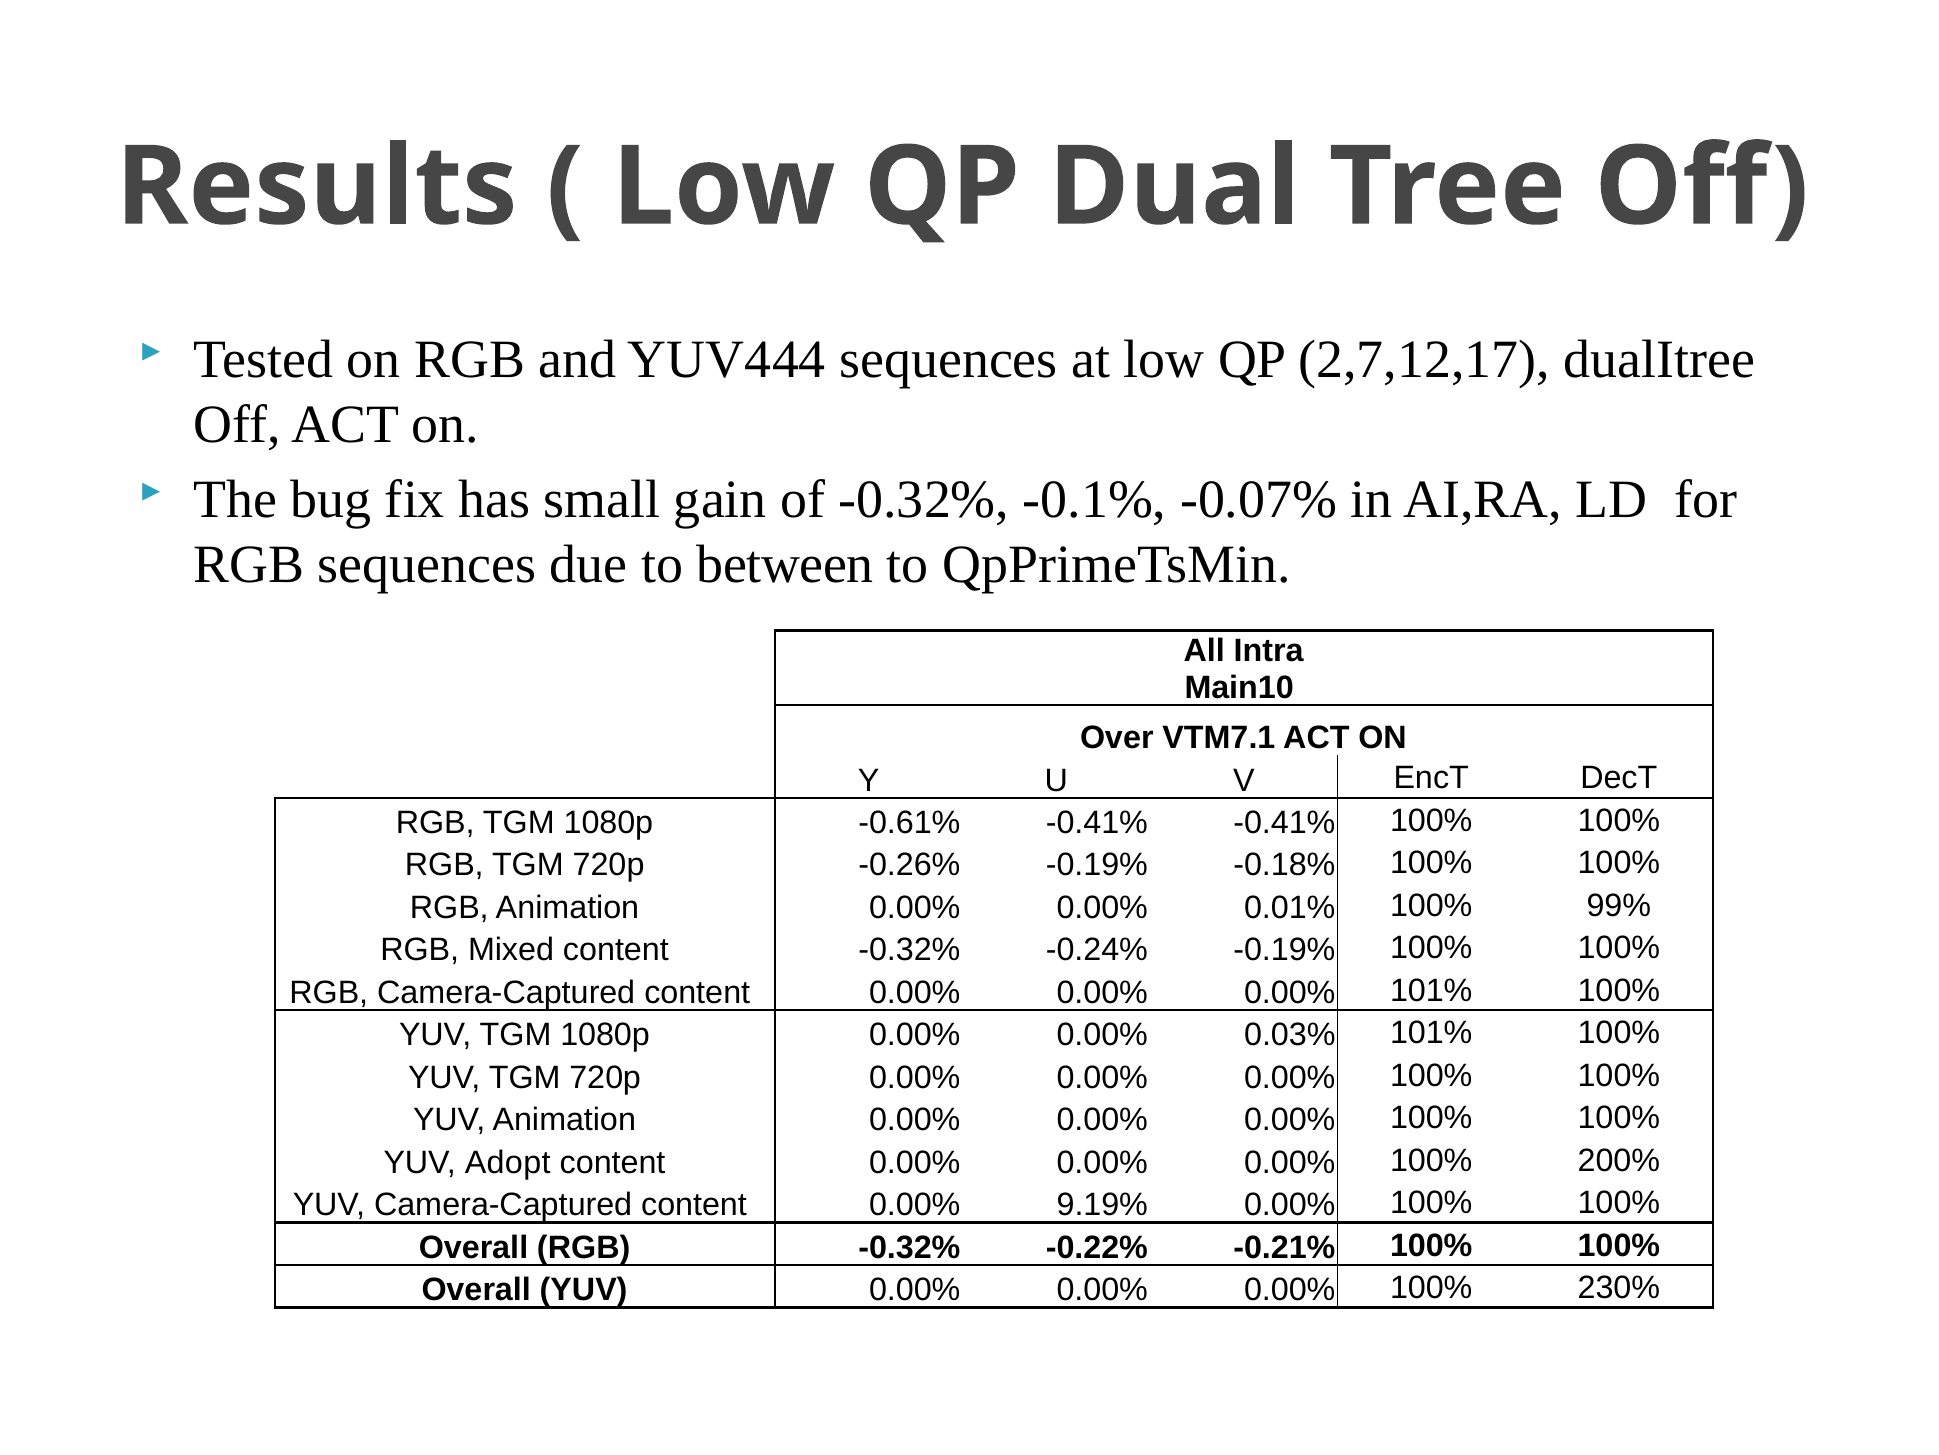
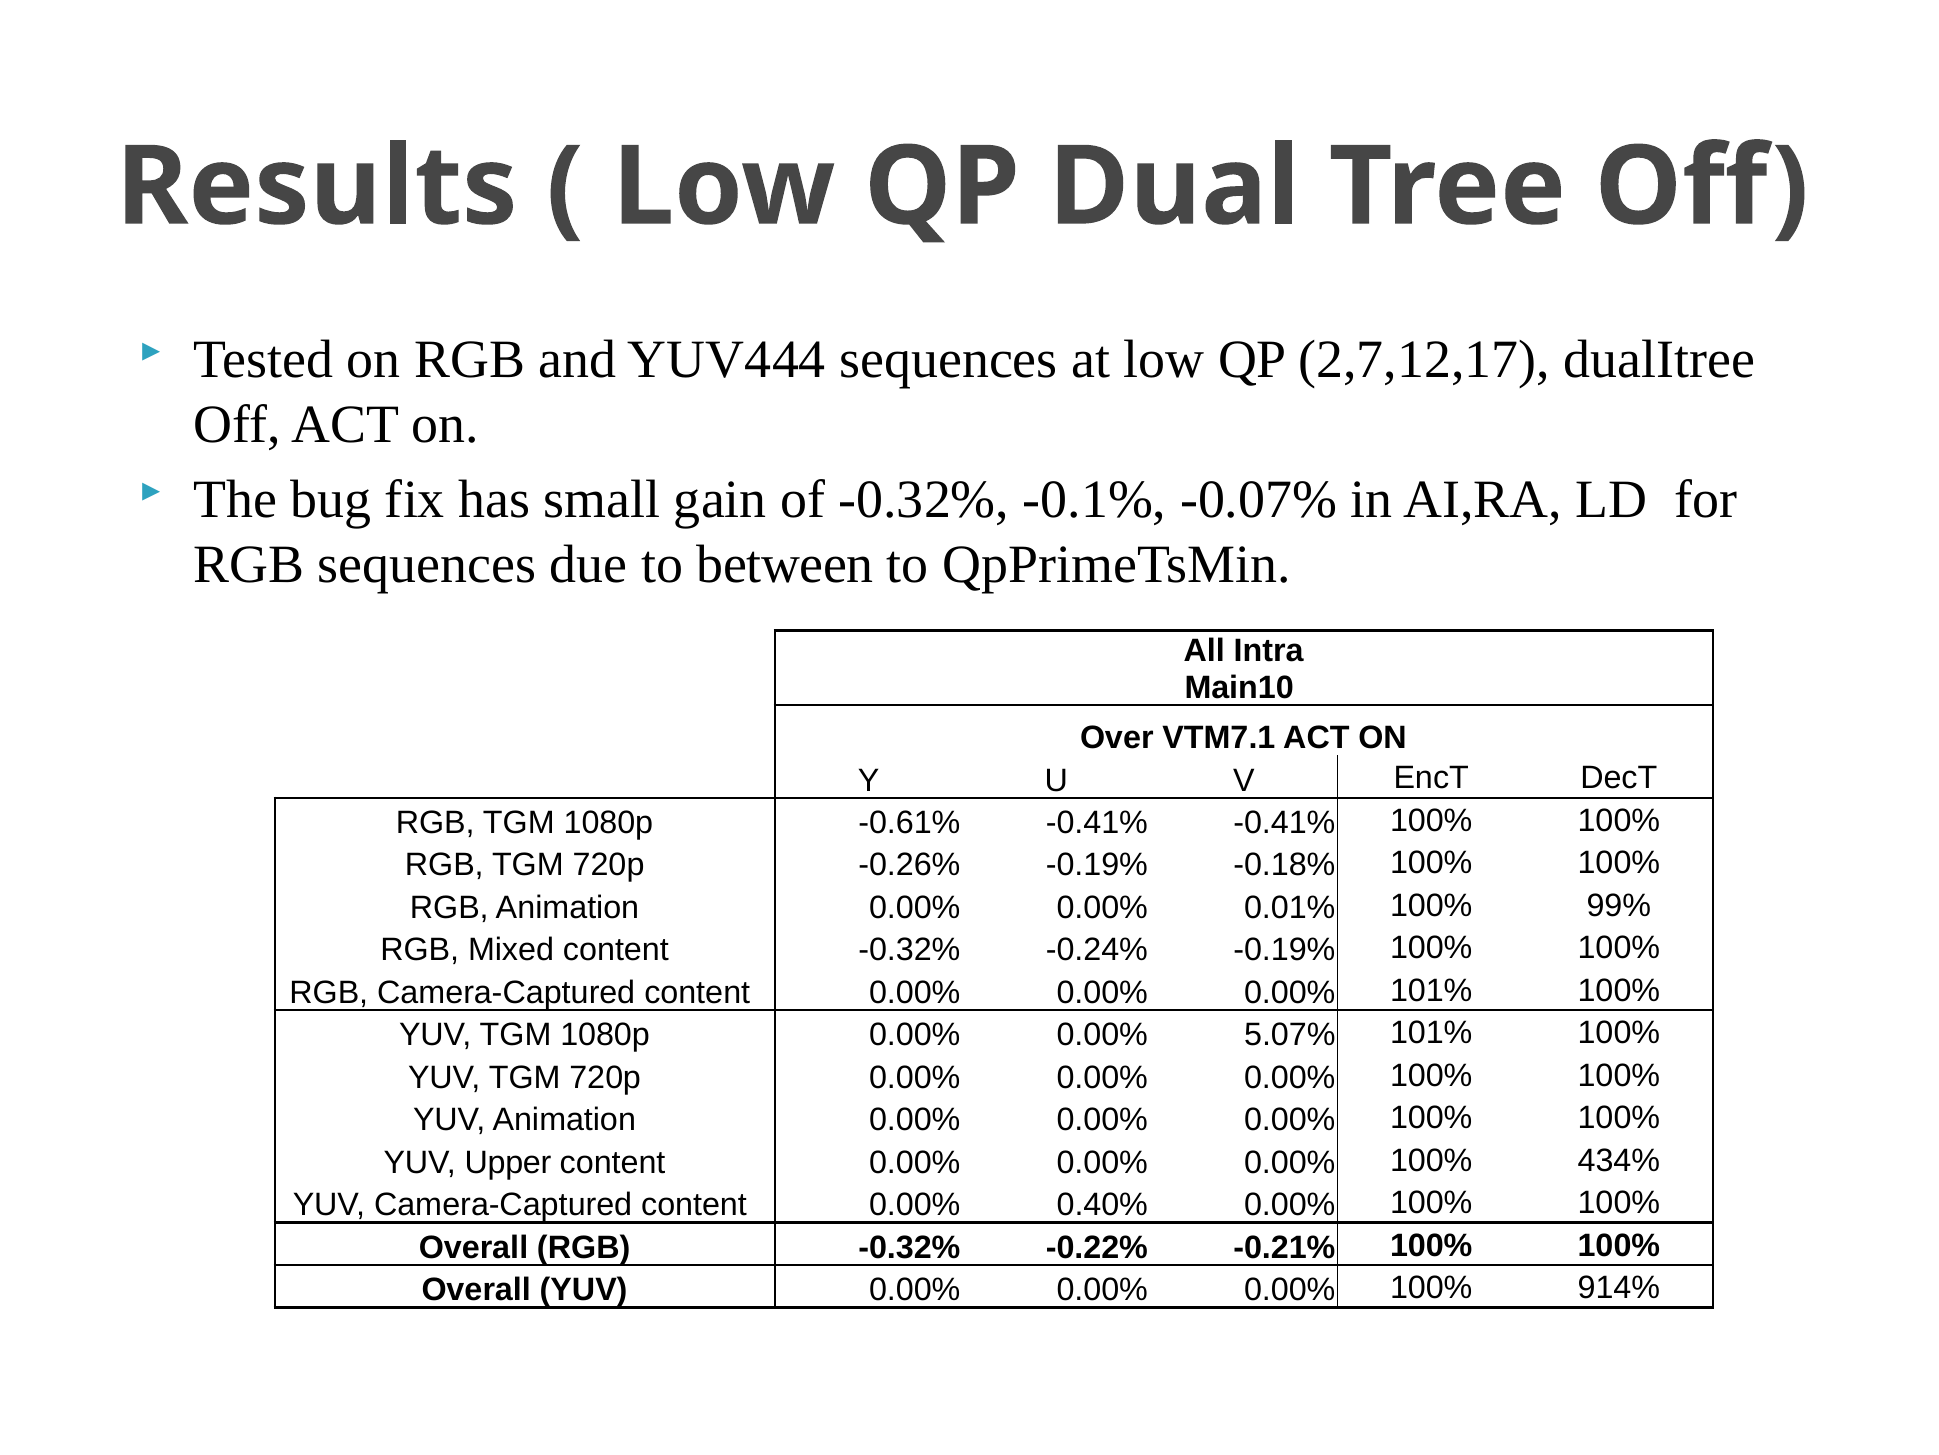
0.03%: 0.03% -> 5.07%
Adopt: Adopt -> Upper
200%: 200% -> 434%
9.19%: 9.19% -> 0.40%
230%: 230% -> 914%
